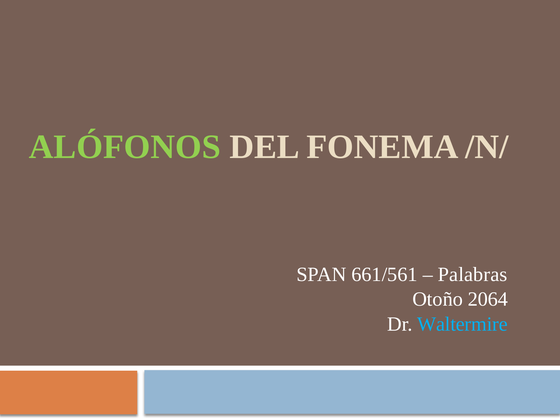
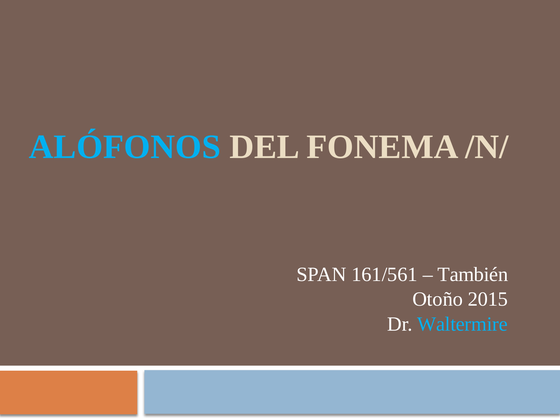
ALÓFONOS colour: light green -> light blue
661/561: 661/561 -> 161/561
Palabras: Palabras -> También
2064: 2064 -> 2015
